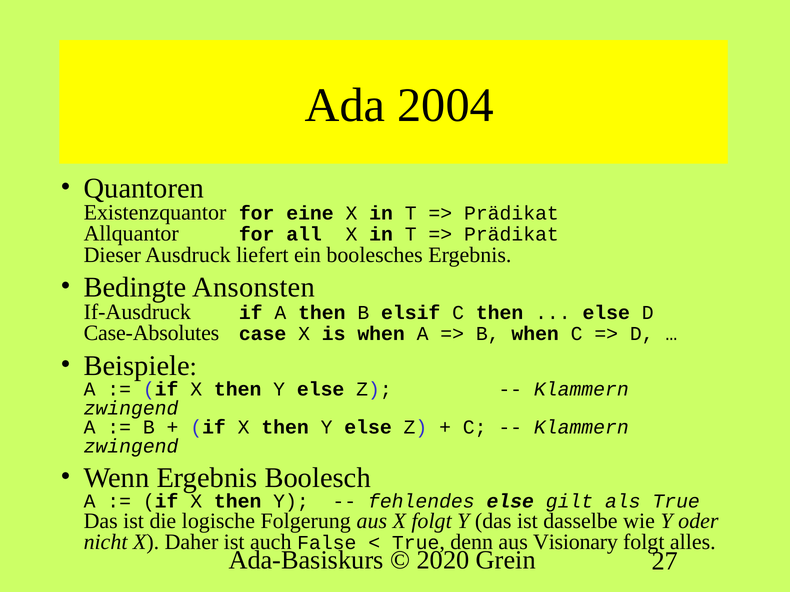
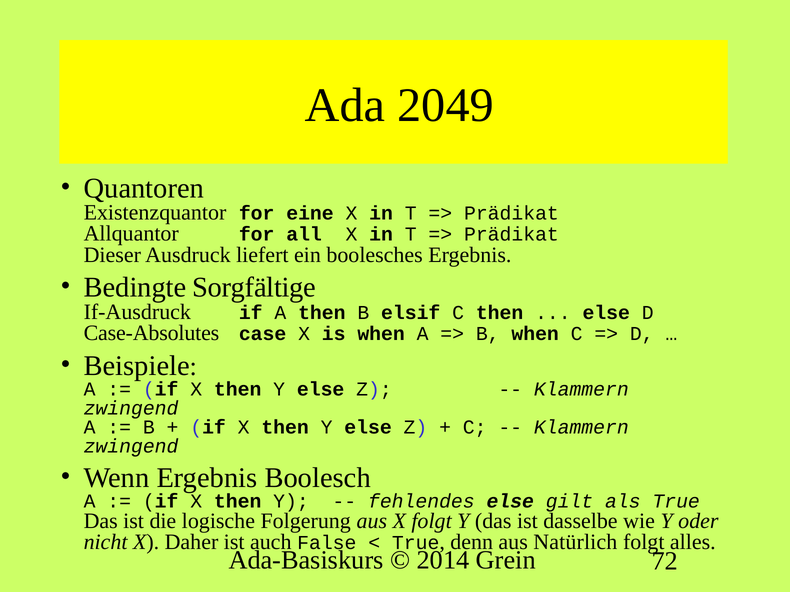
2004: 2004 -> 2049
Ansonsten: Ansonsten -> Sorgfältige
Visionary: Visionary -> Natürlich
2020: 2020 -> 2014
27: 27 -> 72
